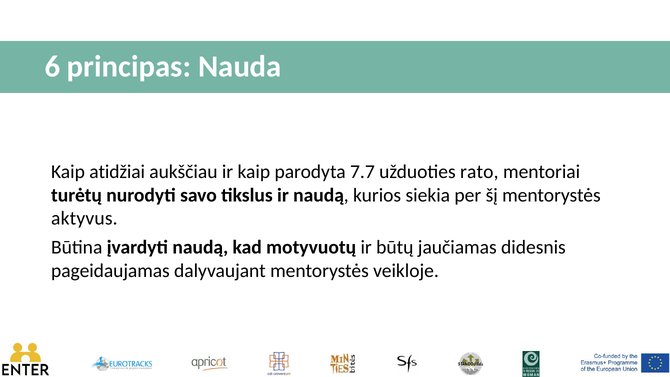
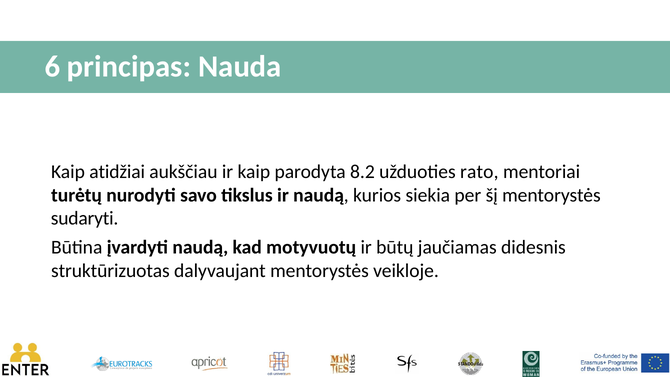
7.7: 7.7 -> 8.2
aktyvus: aktyvus -> sudaryti
pageidaujamas: pageidaujamas -> struktūrizuotas
